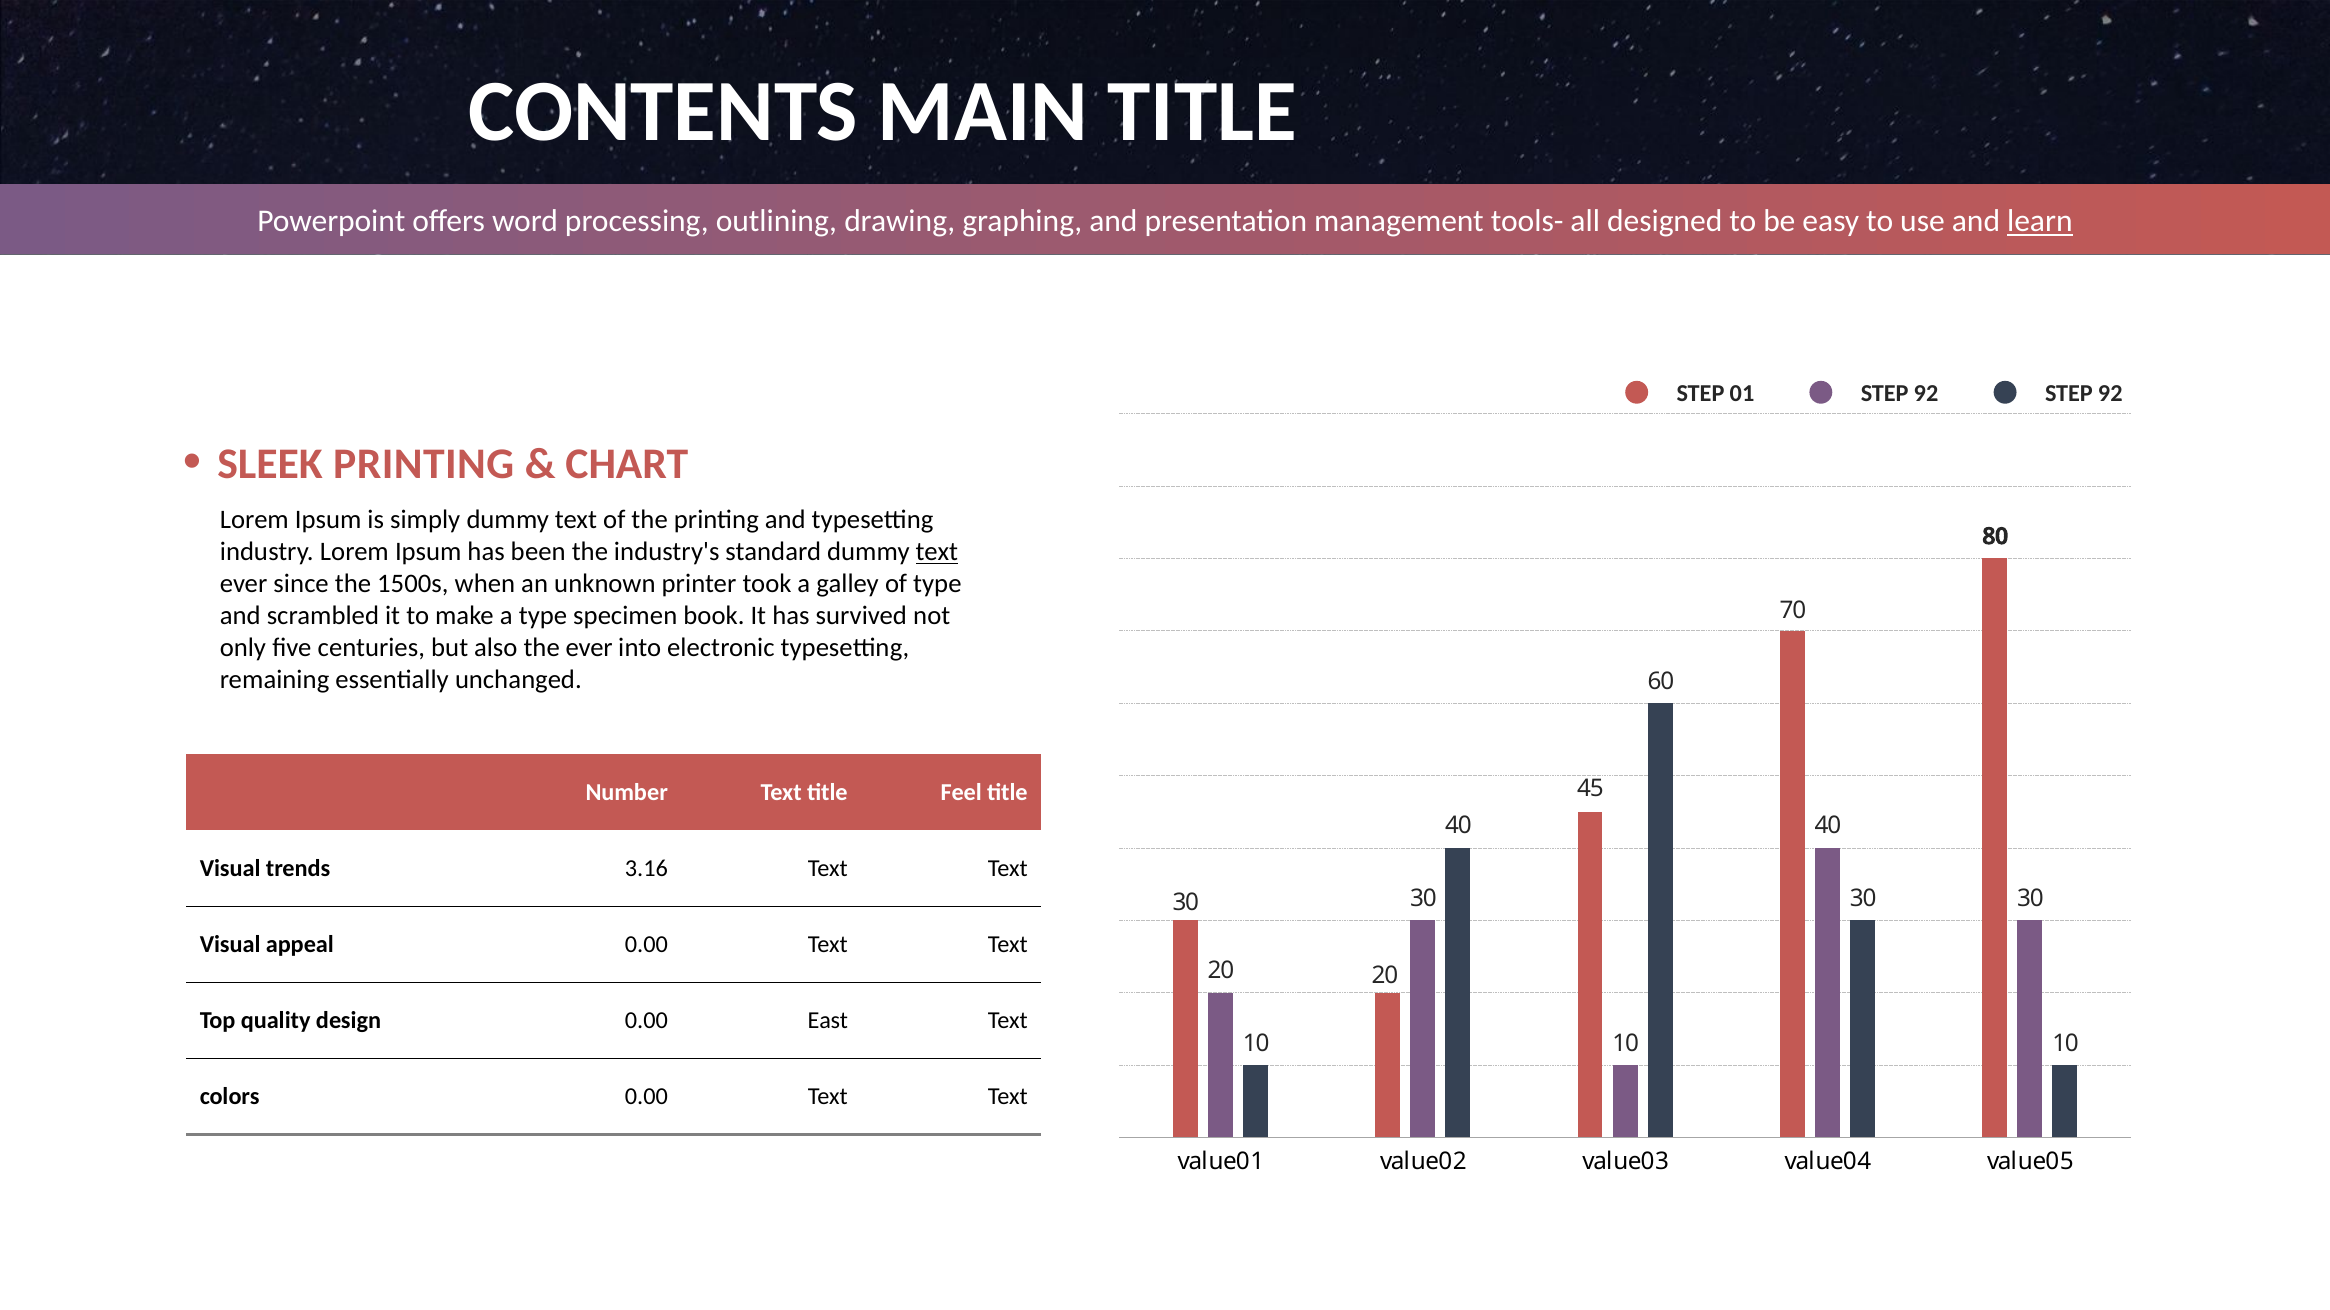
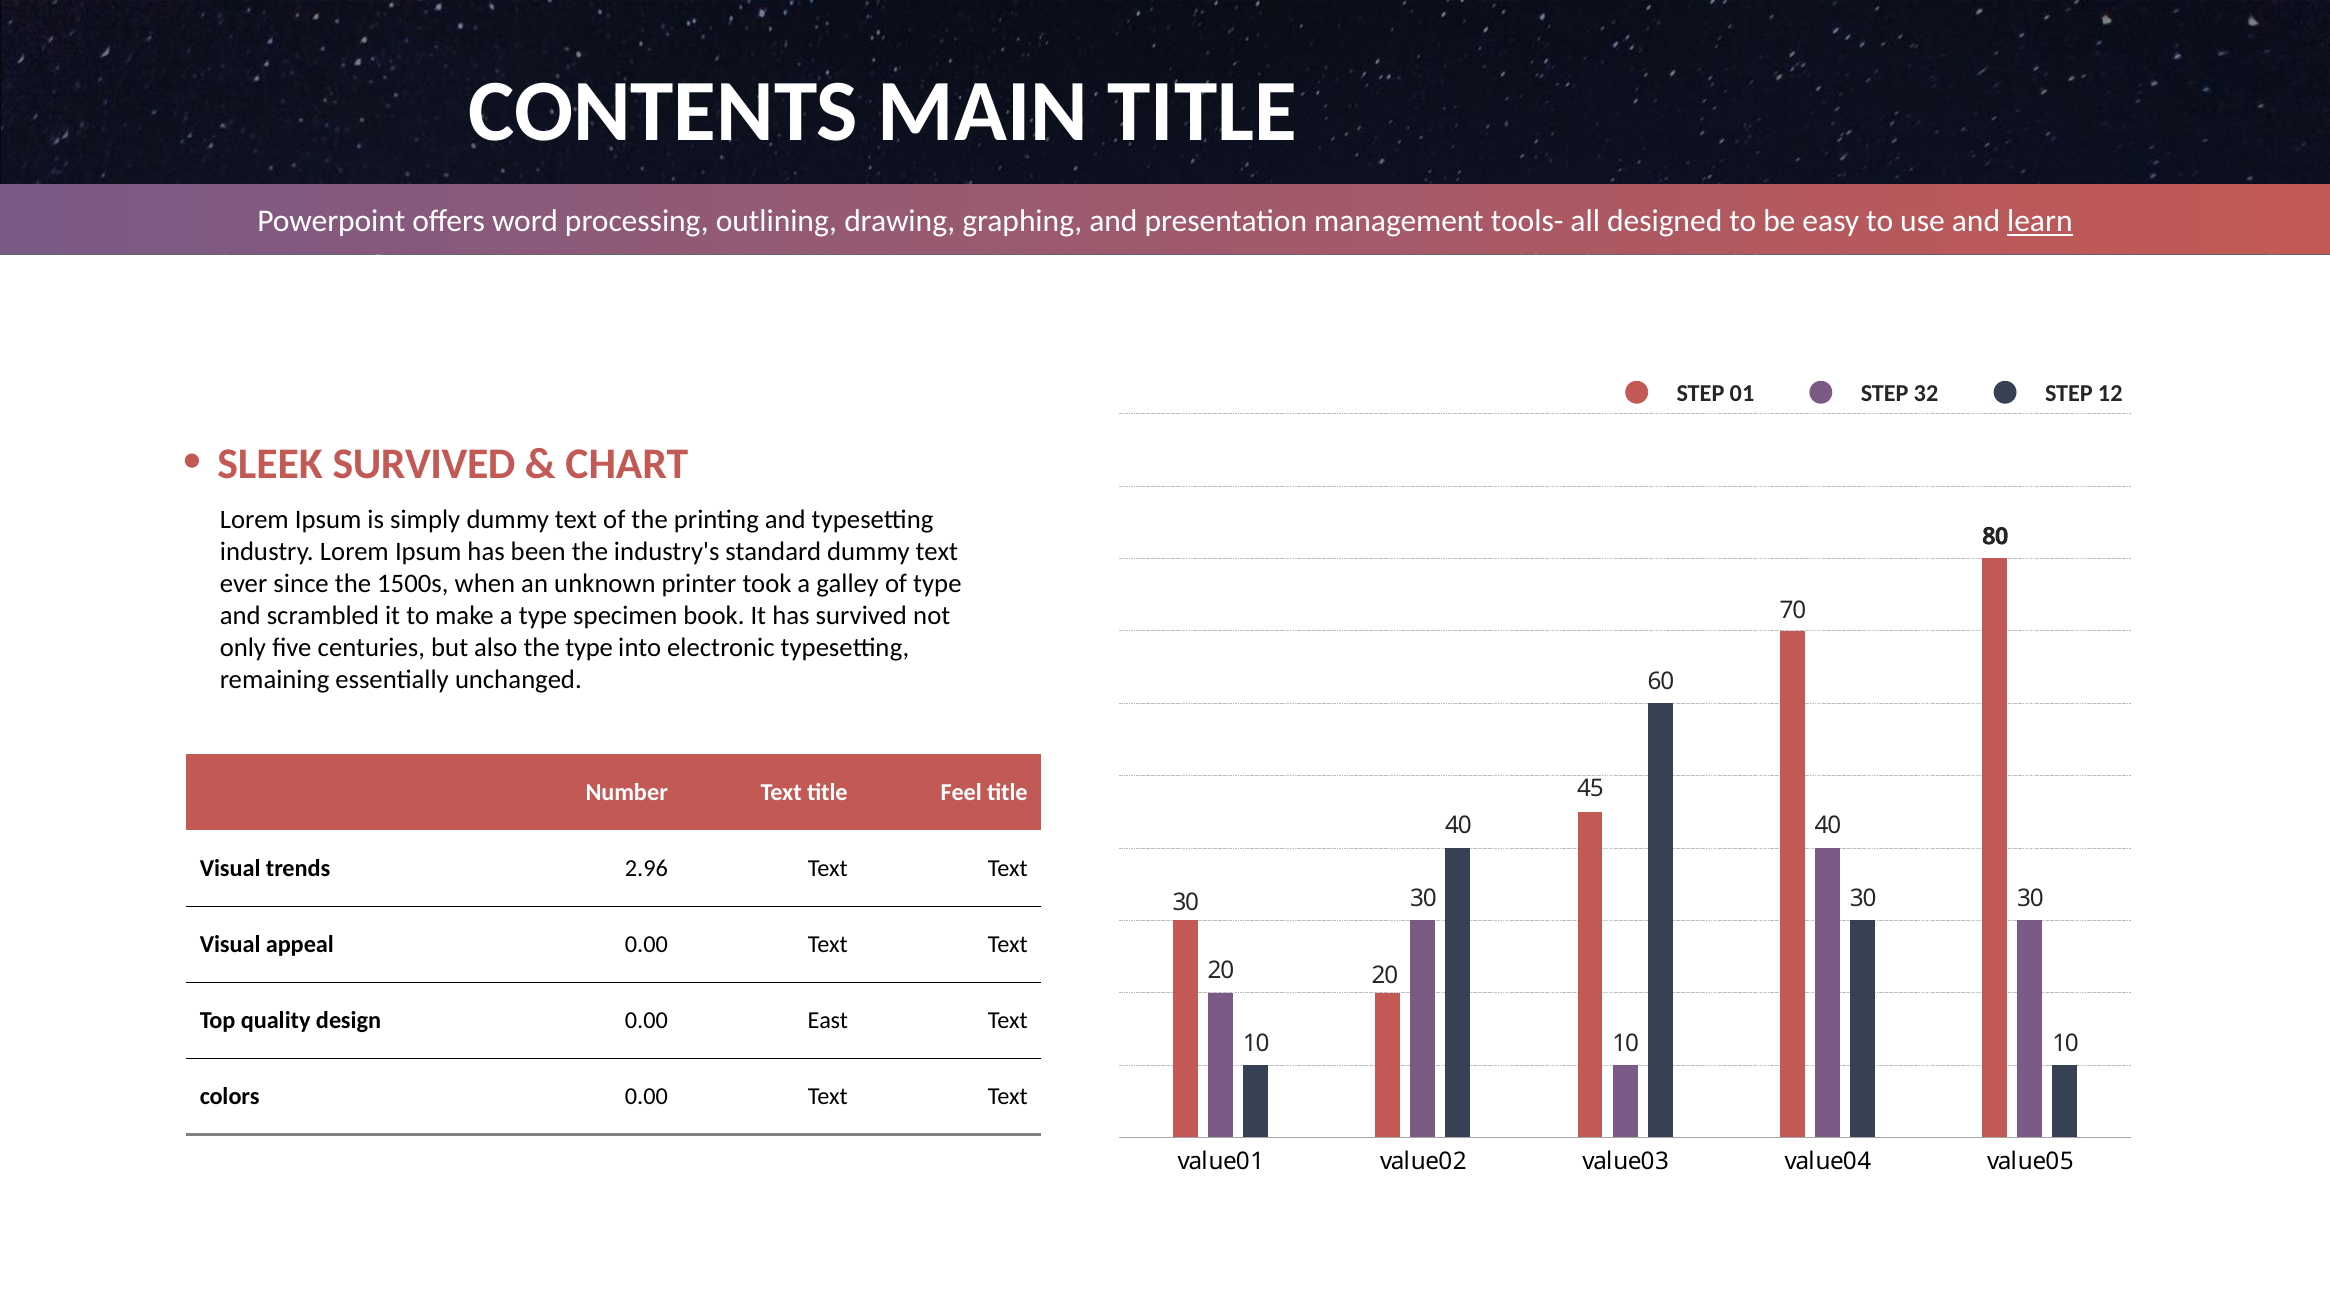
01 STEP 92: 92 -> 32
92 at (2110, 394): 92 -> 12
SLEEK PRINTING: PRINTING -> SURVIVED
text at (937, 552) underline: present -> none
the ever: ever -> type
3.16: 3.16 -> 2.96
